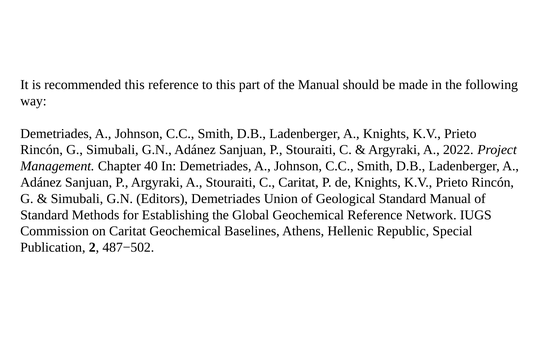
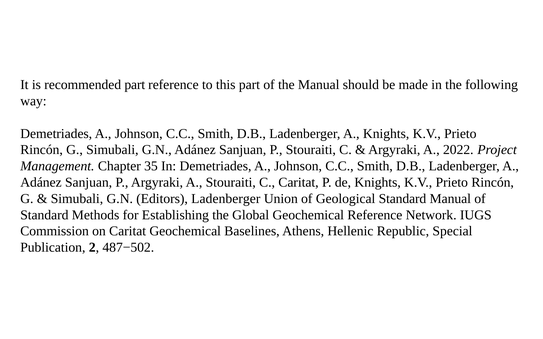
recommended this: this -> part
40: 40 -> 35
Editors Demetriades: Demetriades -> Ladenberger
